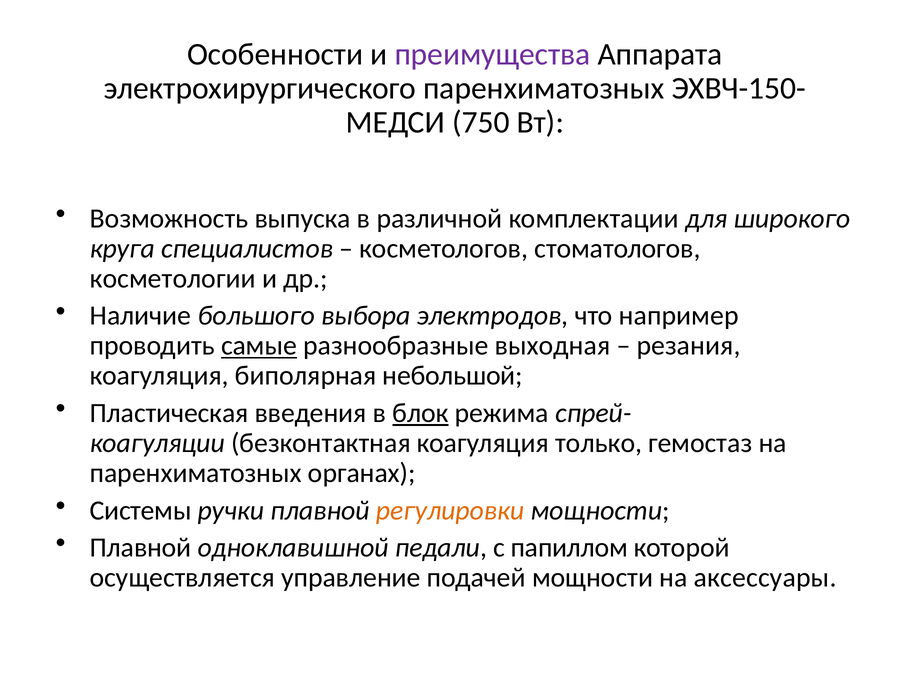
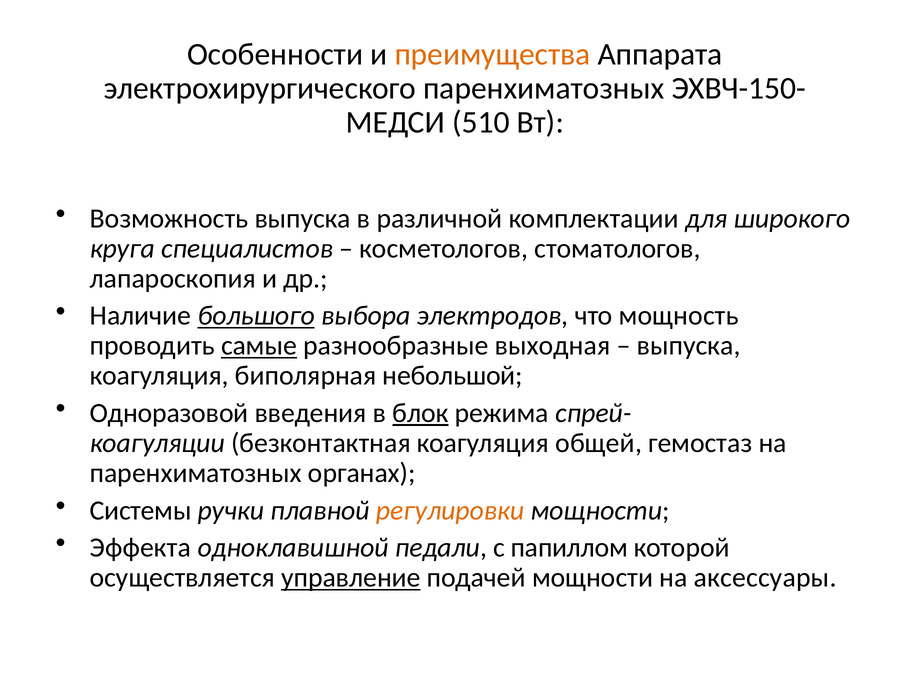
преимущества colour: purple -> orange
750: 750 -> 510
косметологии: косметологии -> лапароскопия
большого underline: none -> present
например: например -> мощность
резания at (689, 346): резания -> выпуска
Пластическая: Пластическая -> Одноразовой
только: только -> общей
Плавной at (141, 548): Плавной -> Эффекта
управление underline: none -> present
